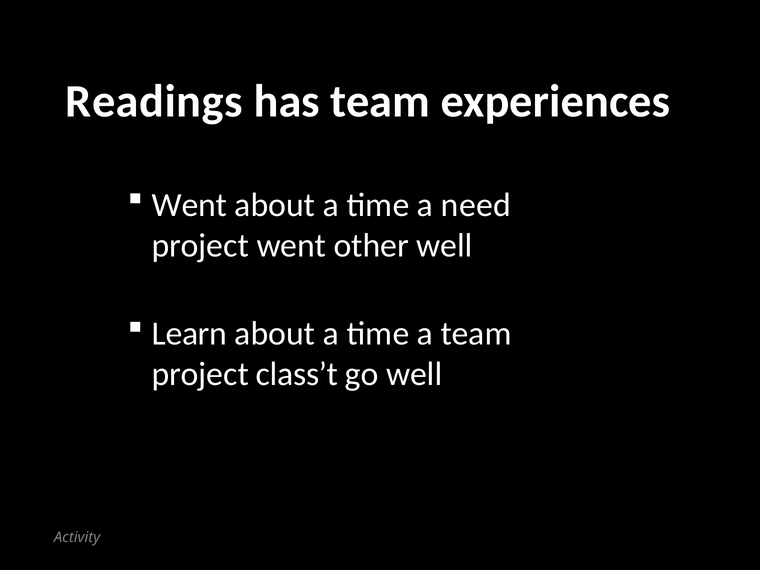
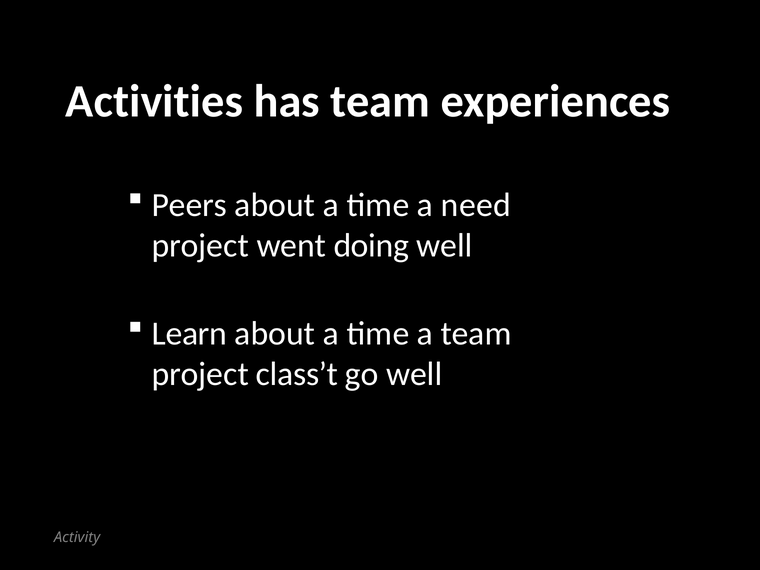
Readings: Readings -> Activities
Went at (189, 205): Went -> Peers
other: other -> doing
